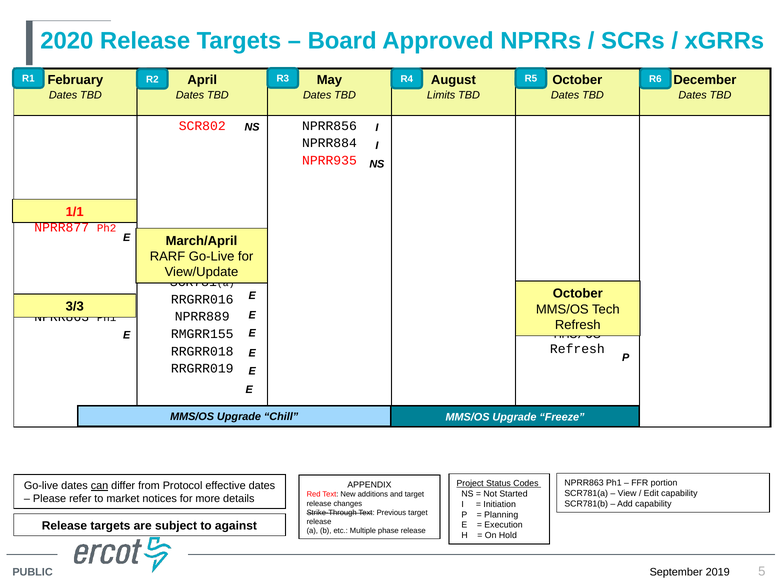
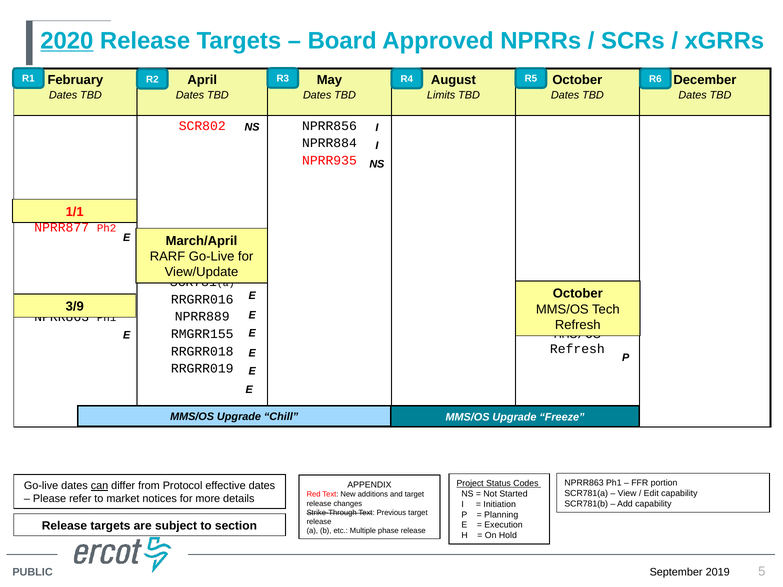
2020 underline: none -> present
3/3: 3/3 -> 3/9
against: against -> section
